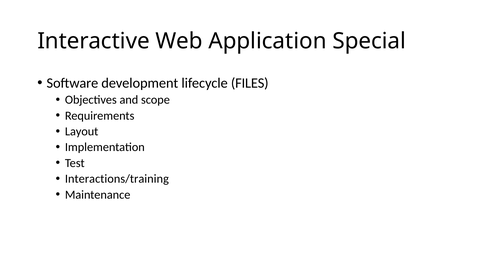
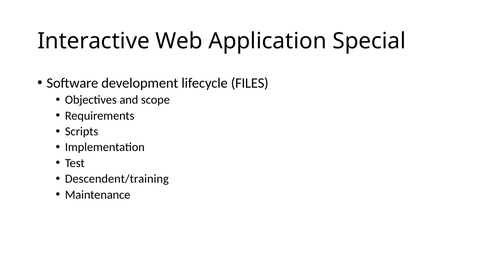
Layout: Layout -> Scripts
Interactions/training: Interactions/training -> Descendent/training
